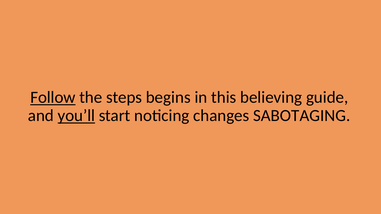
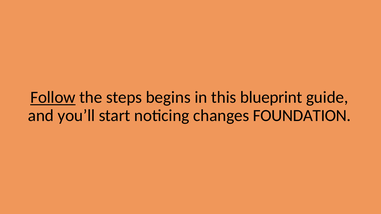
believing: believing -> blueprint
you’ll underline: present -> none
SABOTAGING: SABOTAGING -> FOUNDATION
